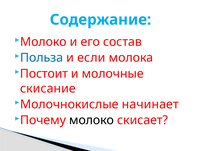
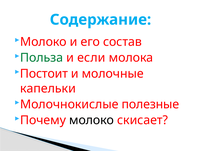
Польза colour: blue -> green
скисание: скисание -> капельки
начинает: начинает -> полезные
